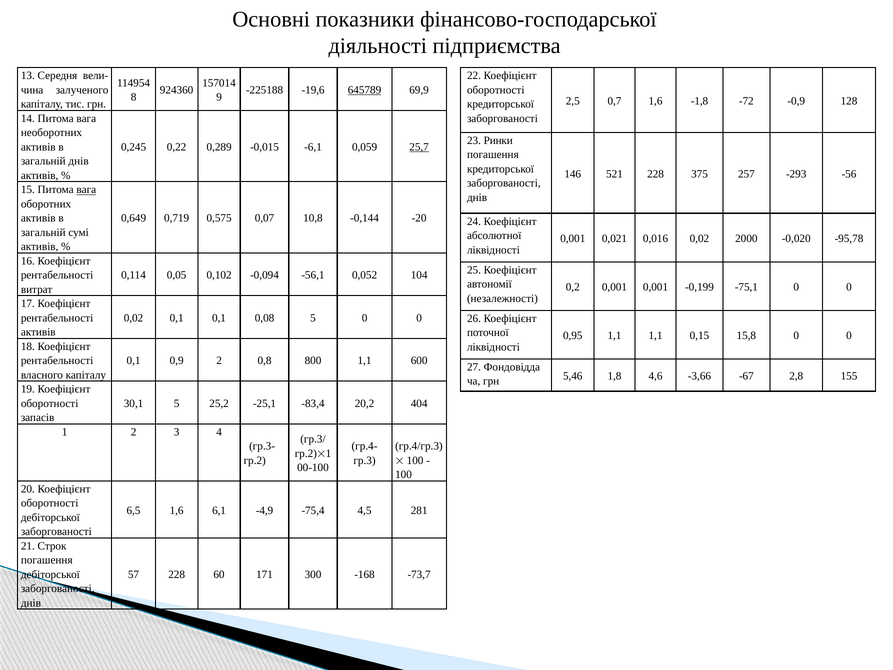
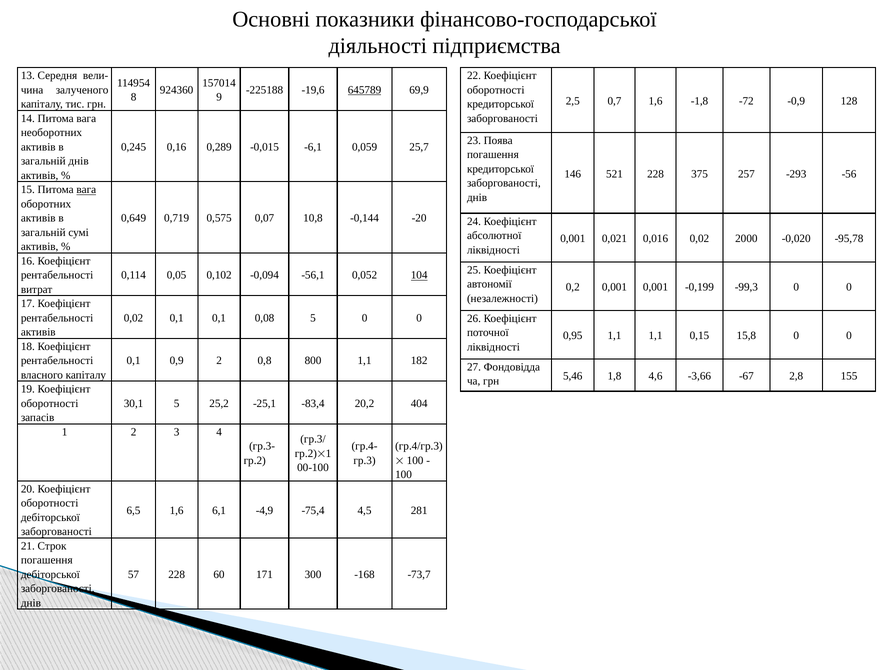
Ринки: Ринки -> Поява
0,22: 0,22 -> 0,16
25,7 underline: present -> none
104 underline: none -> present
-75,1: -75,1 -> -99,3
600: 600 -> 182
